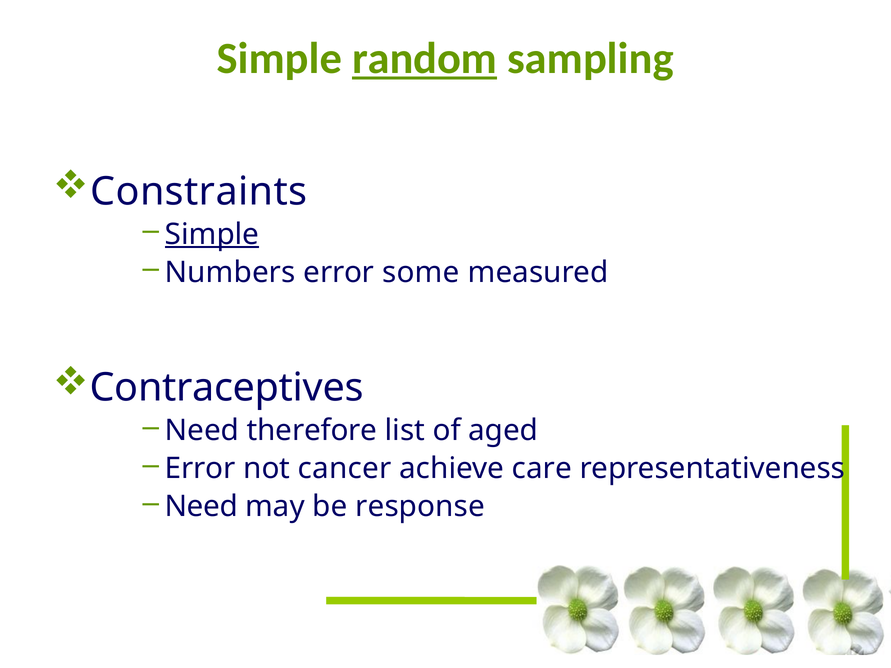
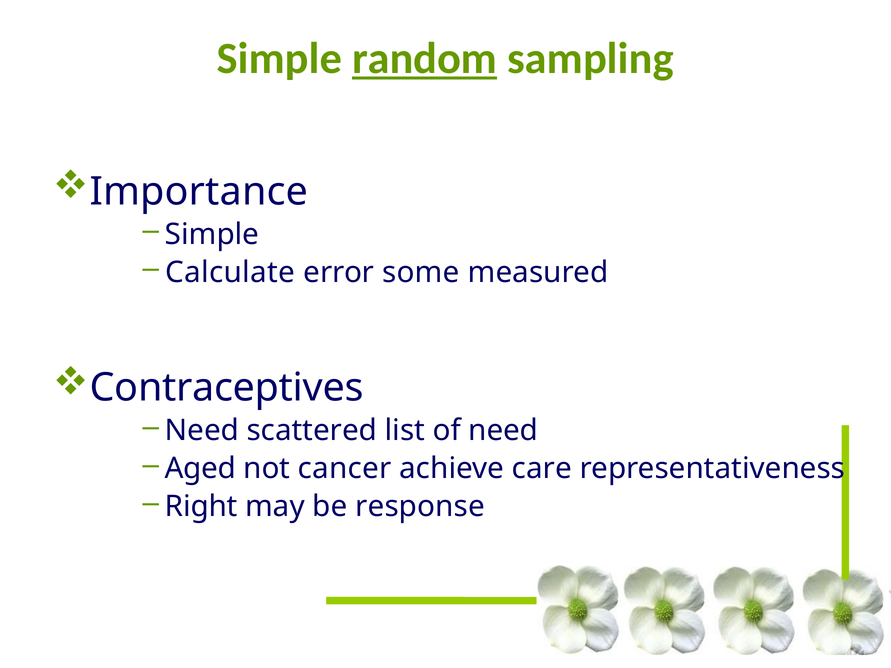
Constraints: Constraints -> Importance
Simple at (212, 234) underline: present -> none
Numbers: Numbers -> Calculate
therefore: therefore -> scattered
of aged: aged -> need
Error at (200, 469): Error -> Aged
Need at (201, 507): Need -> Right
